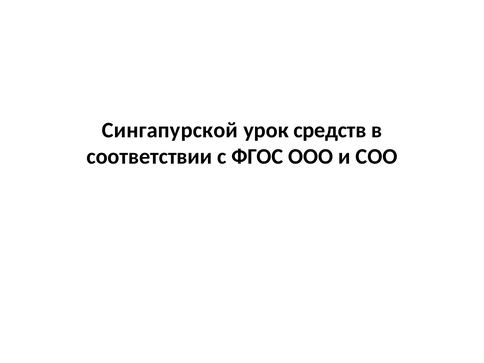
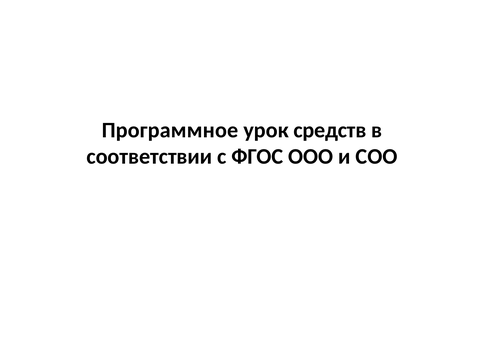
Сингапурской: Сингапурской -> Программное
